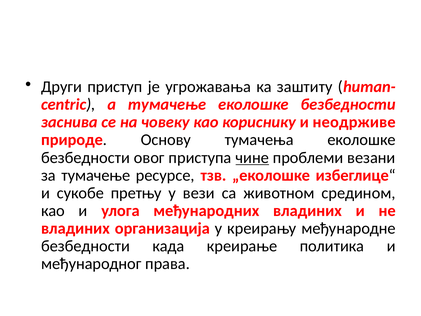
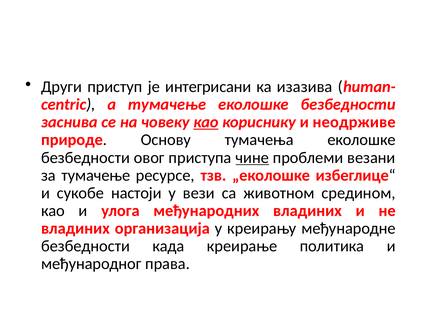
угрожавања: угрожавања -> интегрисани
заштиту: заштиту -> изазива
као at (206, 122) underline: none -> present
претњу: претњу -> настоји
